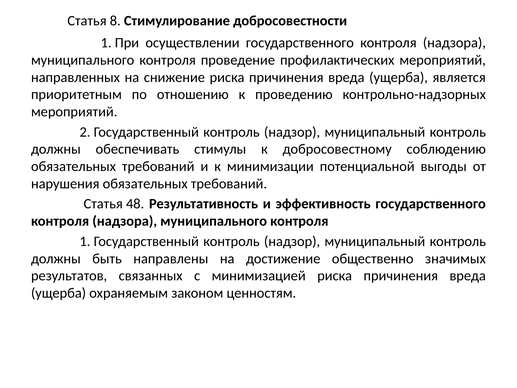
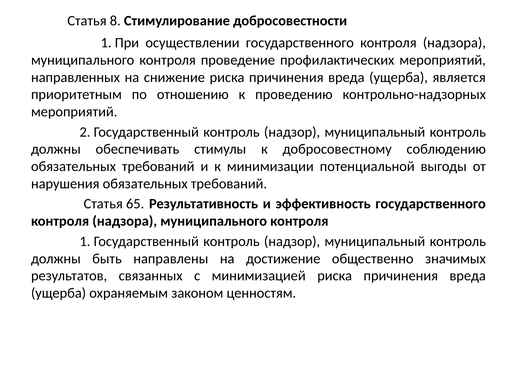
48: 48 -> 65
